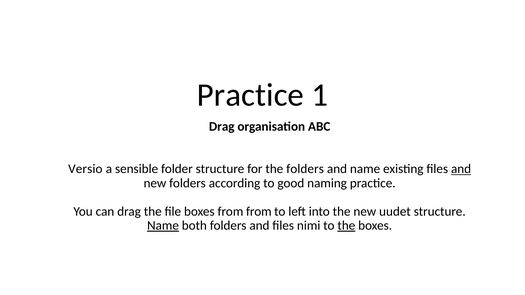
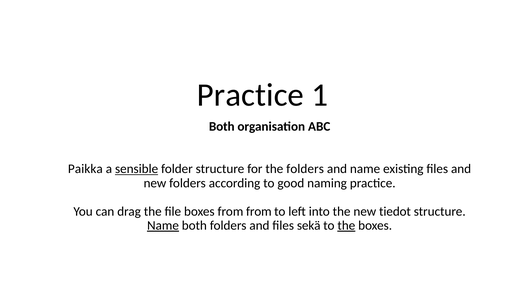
Drag at (222, 127): Drag -> Both
Versio: Versio -> Paikka
sensible underline: none -> present
and at (461, 169) underline: present -> none
uudet: uudet -> tiedot
nimi: nimi -> sekä
